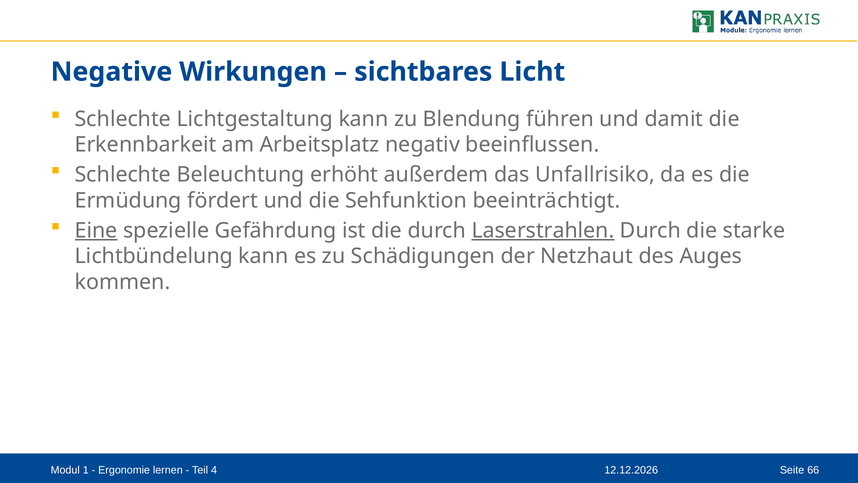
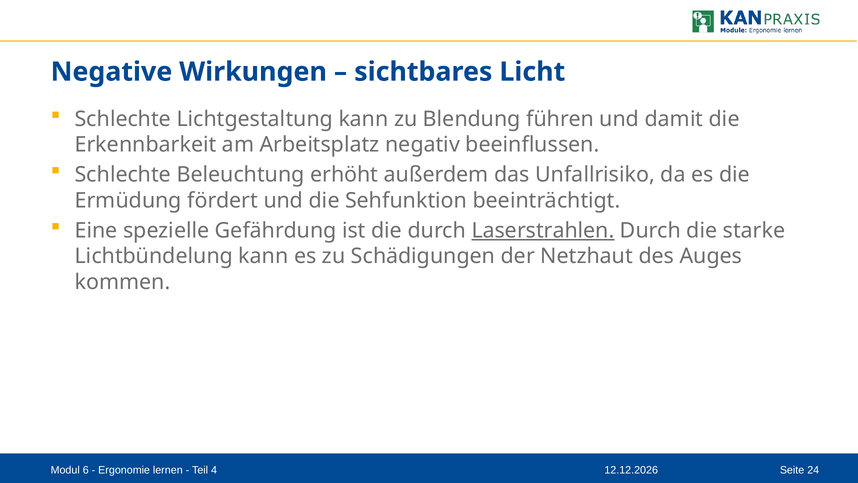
Eine underline: present -> none
1: 1 -> 6
66: 66 -> 24
